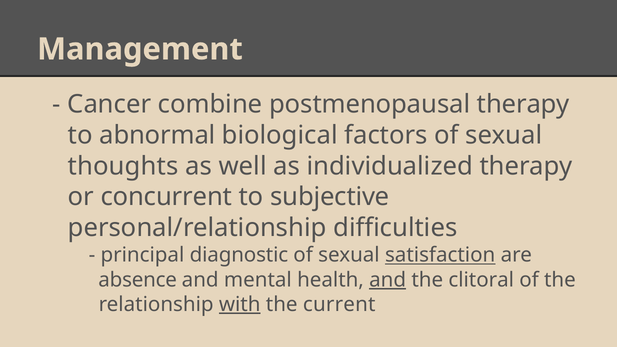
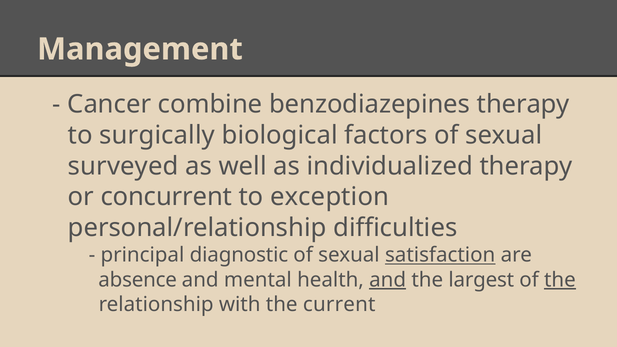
postmenopausal: postmenopausal -> benzodiazepines
abnormal: abnormal -> surgically
thoughts: thoughts -> surveyed
subjective: subjective -> exception
clitoral: clitoral -> largest
the at (560, 280) underline: none -> present
with underline: present -> none
